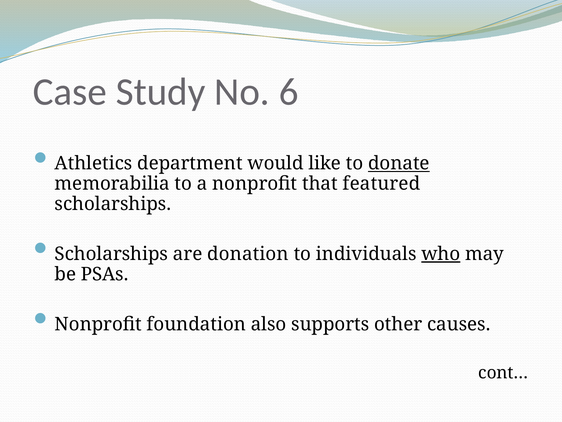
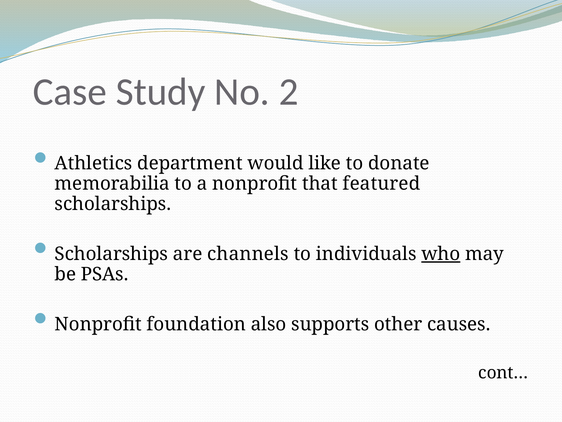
6: 6 -> 2
donate underline: present -> none
donation: donation -> channels
